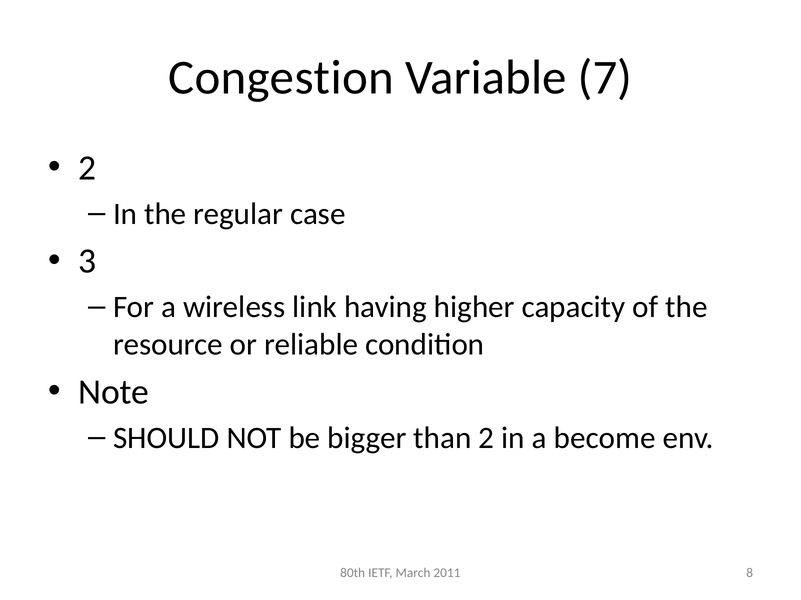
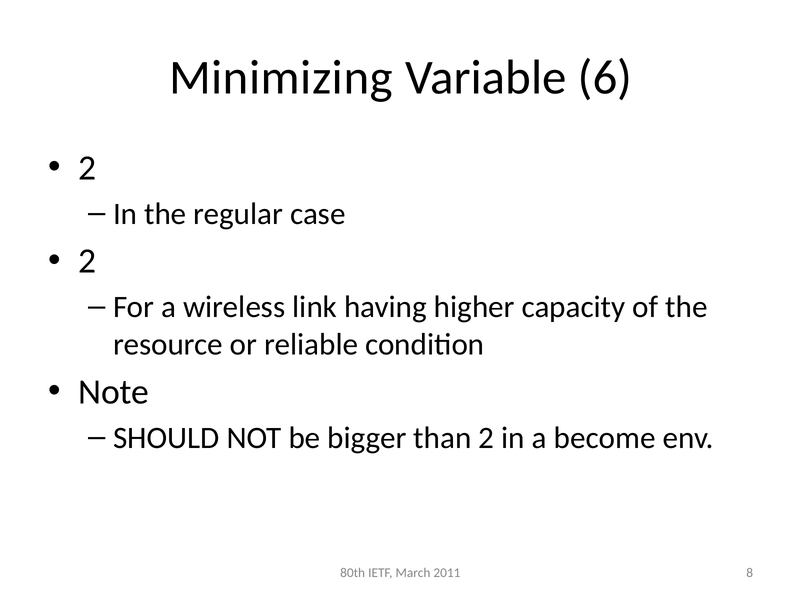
Congestion: Congestion -> Minimizing
7: 7 -> 6
3 at (87, 262): 3 -> 2
